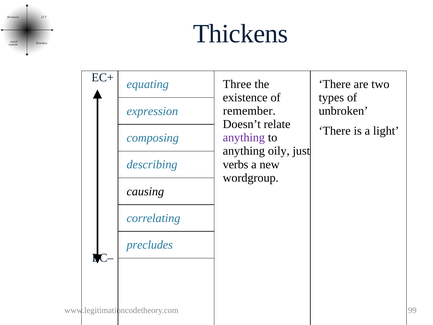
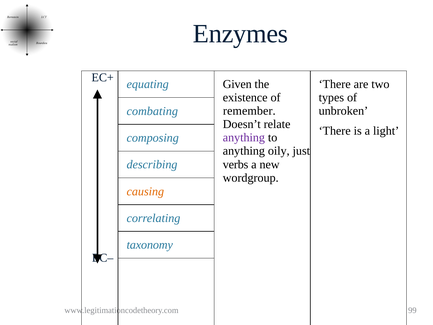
Thickens: Thickens -> Enzymes
Three: Three -> Given
expression: expression -> combating
causing colour: black -> orange
precludes: precludes -> taxonomy
